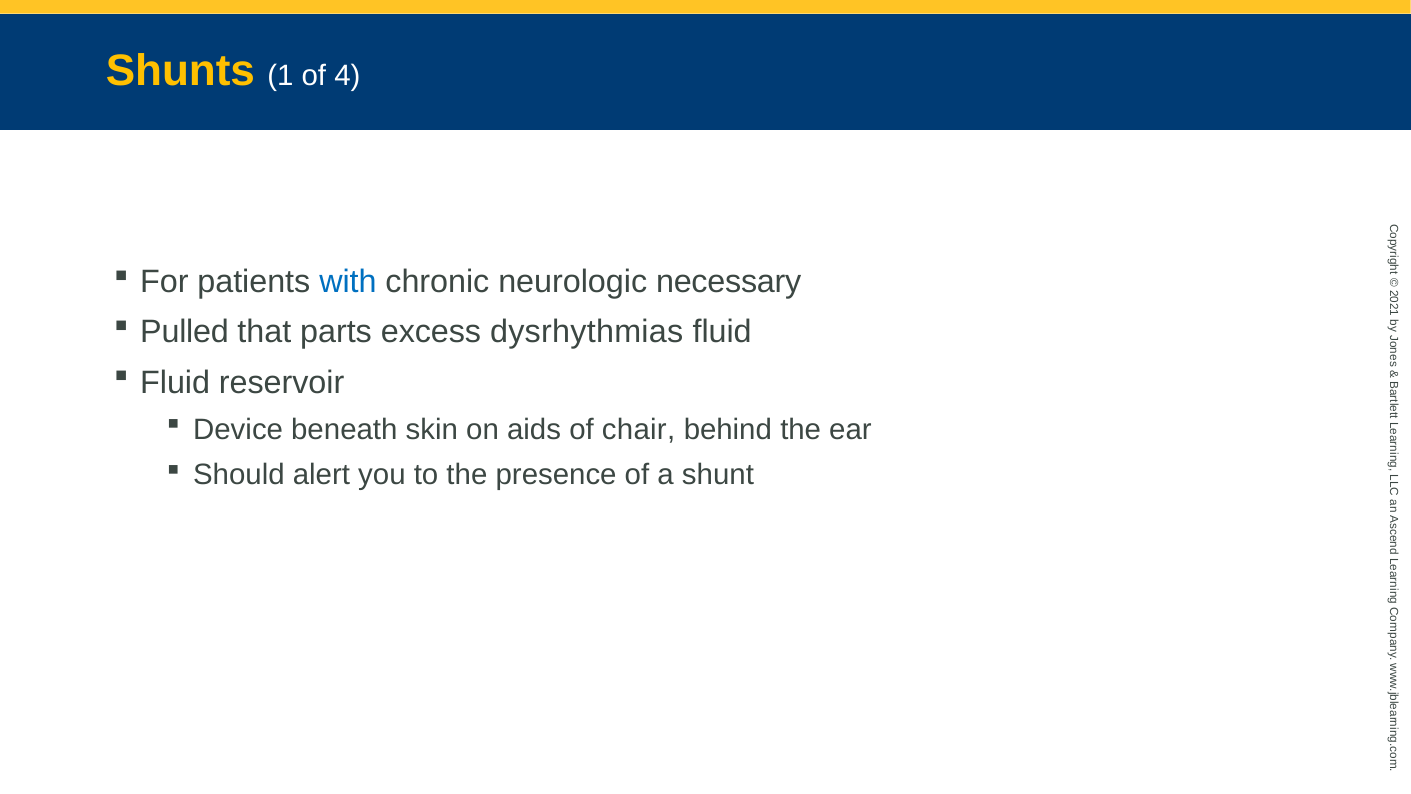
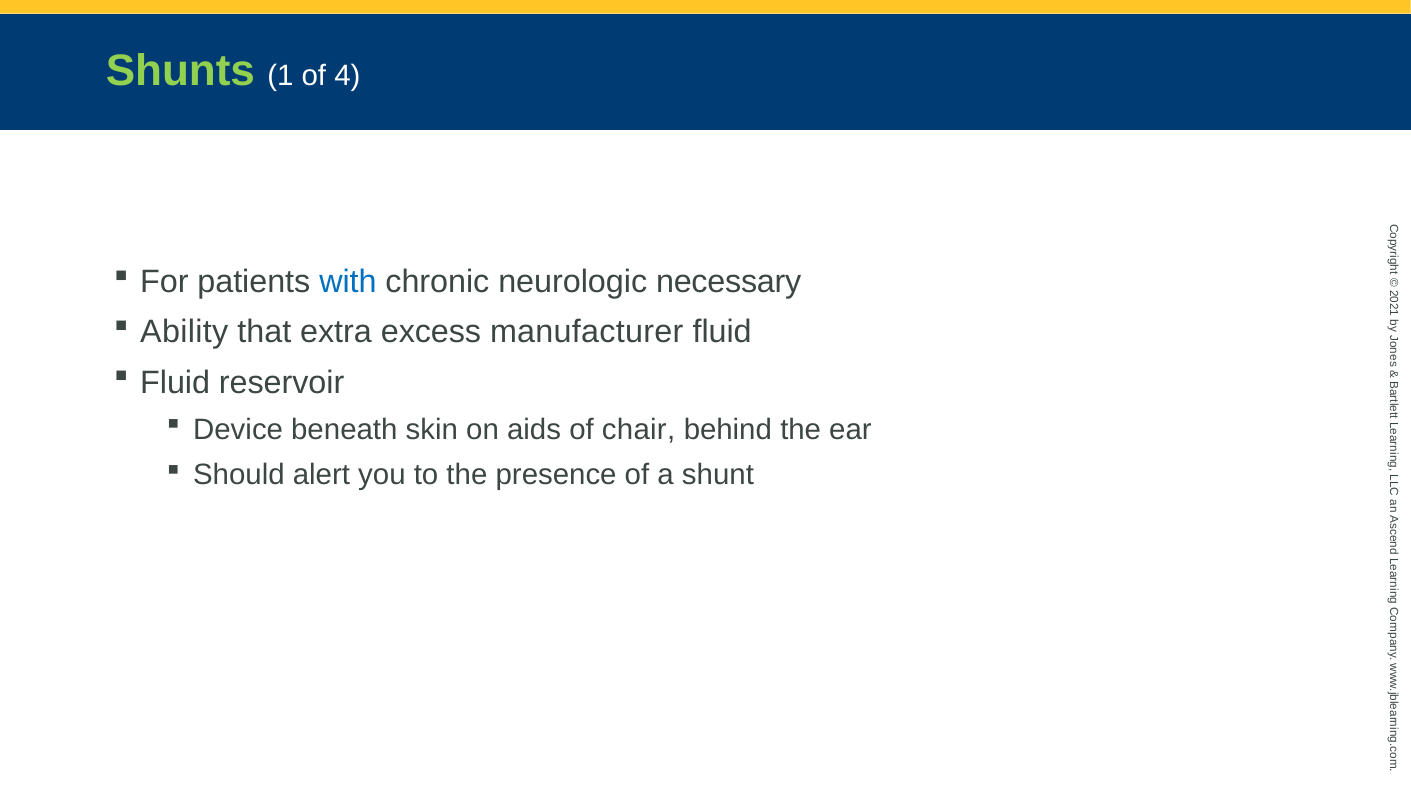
Shunts colour: yellow -> light green
Pulled: Pulled -> Ability
parts: parts -> extra
dysrhythmias: dysrhythmias -> manufacturer
